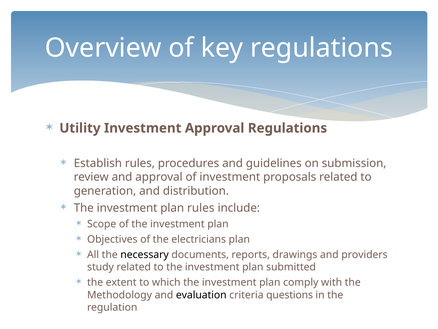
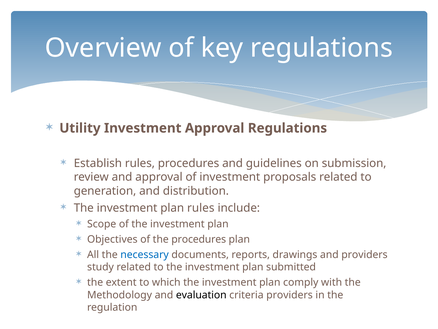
the electricians: electricians -> procedures
necessary colour: black -> blue
criteria questions: questions -> providers
